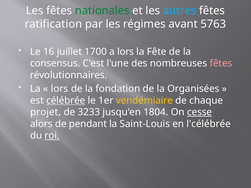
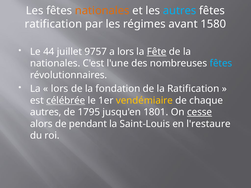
nationales at (102, 11) colour: green -> orange
5763: 5763 -> 1580
16: 16 -> 44
1700: 1700 -> 9757
Fête underline: none -> present
consensus at (55, 63): consensus -> nationales
fêtes at (221, 63) colour: pink -> light blue
la Organisées: Organisées -> Ratification
projet at (46, 112): projet -> autres
3233: 3233 -> 1795
1804: 1804 -> 1801
l'célébrée: l'célébrée -> l'restaure
roi underline: present -> none
